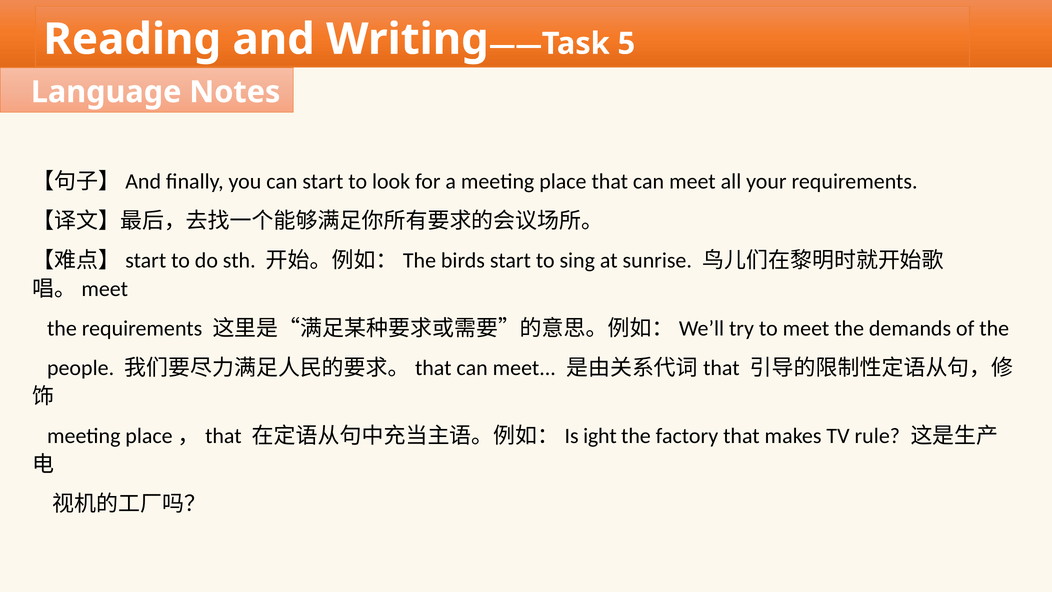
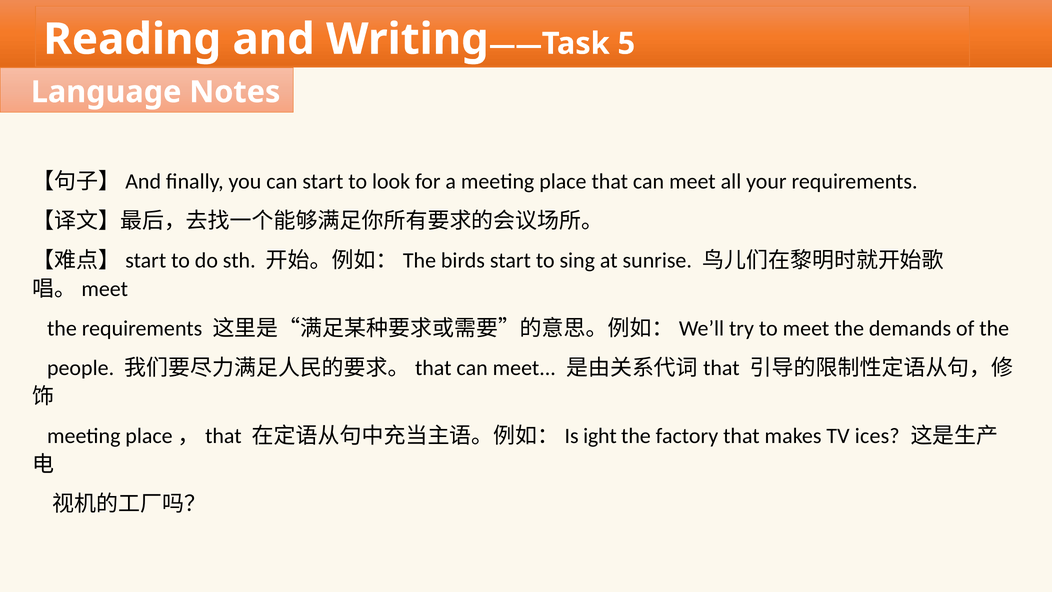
rule: rule -> ices
